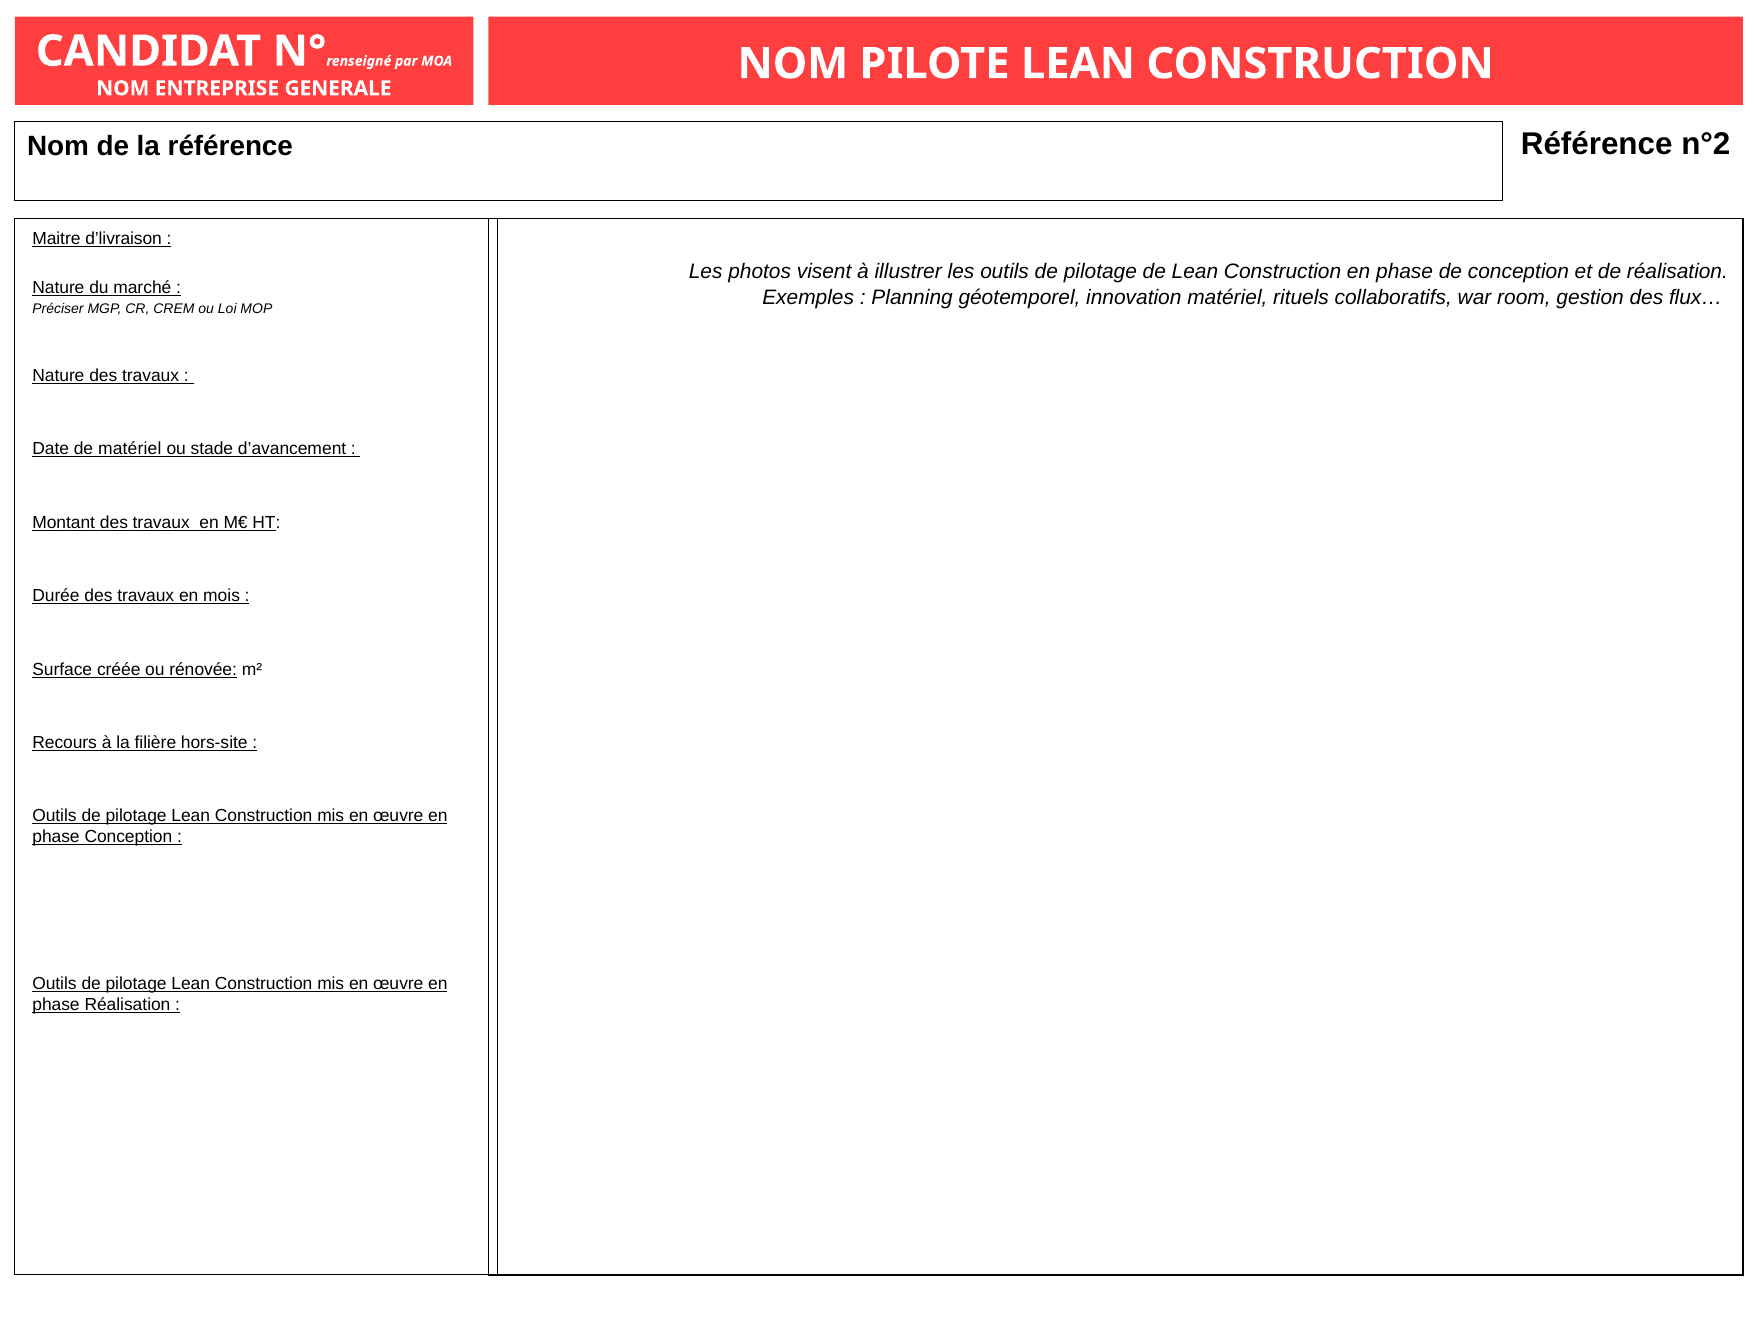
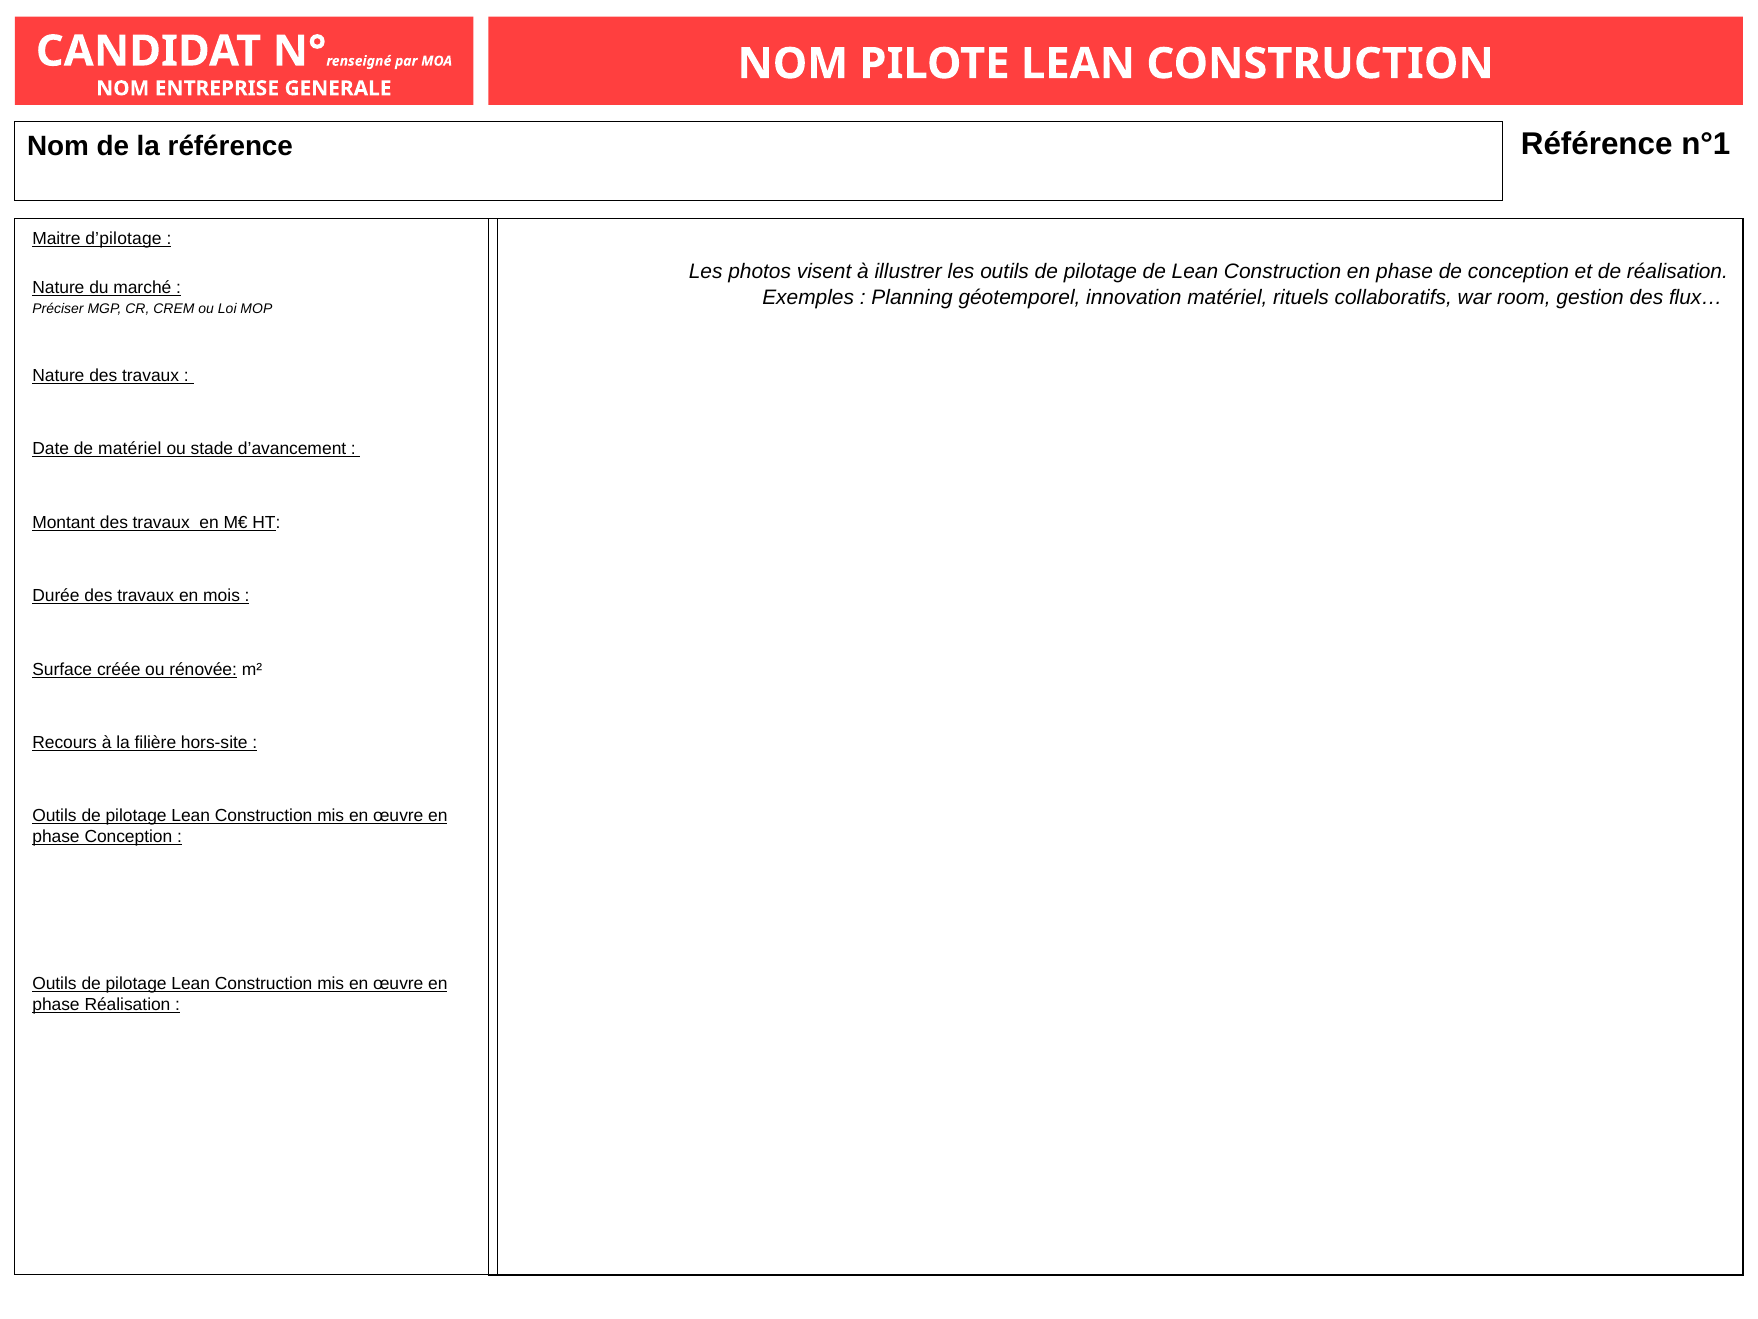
n°2: n°2 -> n°1
d’livraison: d’livraison -> d’pilotage
